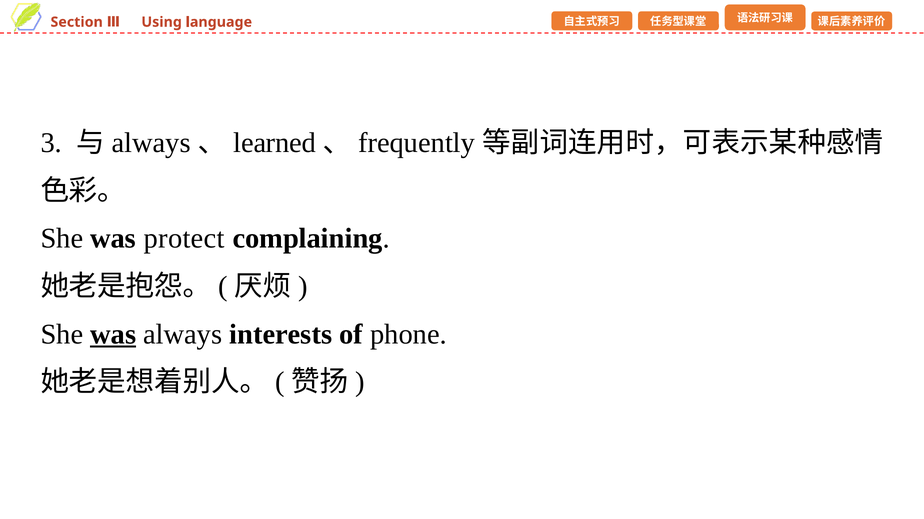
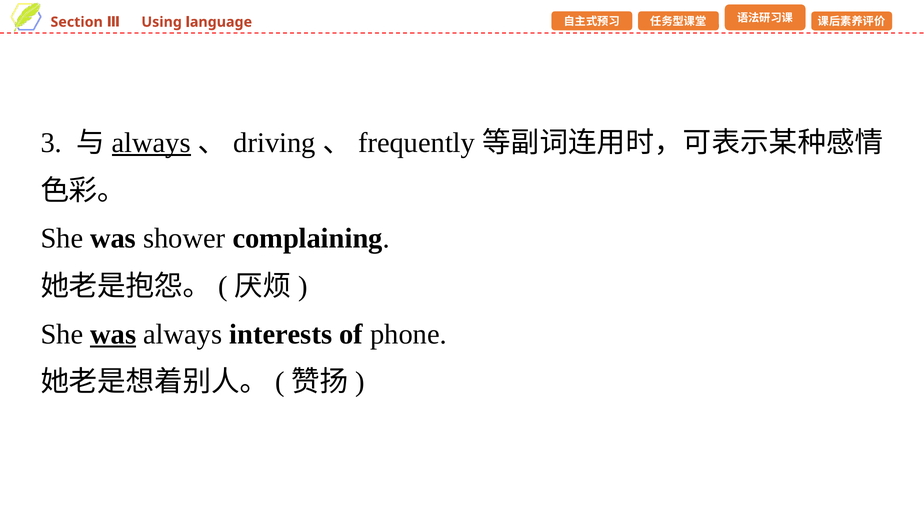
always at (151, 143) underline: none -> present
learned: learned -> driving
protect: protect -> shower
